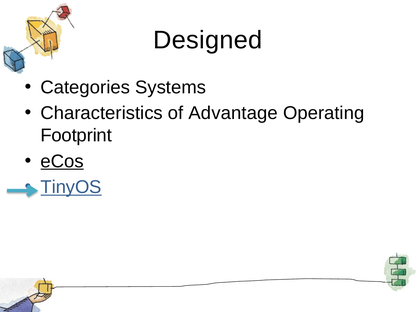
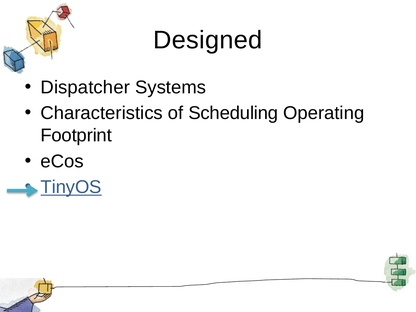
Categories: Categories -> Dispatcher
Advantage: Advantage -> Scheduling
eCos underline: present -> none
